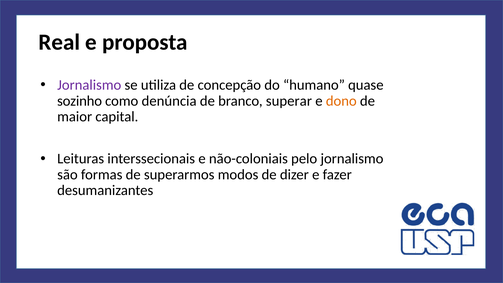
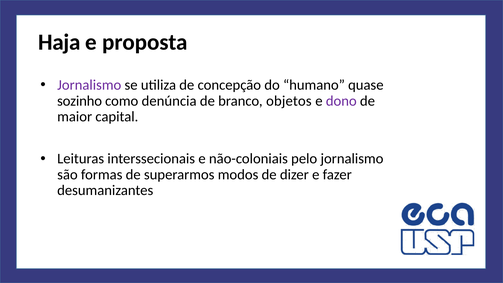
Real: Real -> Haja
superar: superar -> objetos
dono colour: orange -> purple
